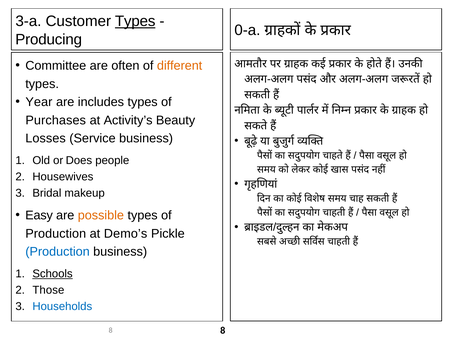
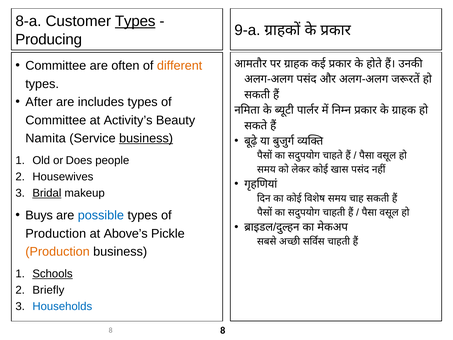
3-a: 3-a -> 8-a
0-a: 0-a -> 9-a
Year: Year -> After
Purchases at (56, 120): Purchases -> Committee
Losses: Losses -> Namita
business at (146, 138) underline: none -> present
Bridal underline: none -> present
Easy: Easy -> Buys
possible colour: orange -> blue
Demo’s: Demo’s -> Above’s
Production at (58, 252) colour: blue -> orange
Those: Those -> Briefly
